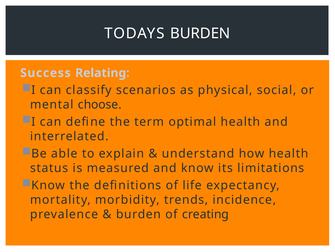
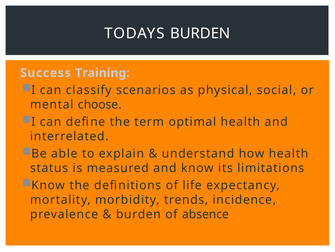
Relating: Relating -> Training
creating: creating -> absence
